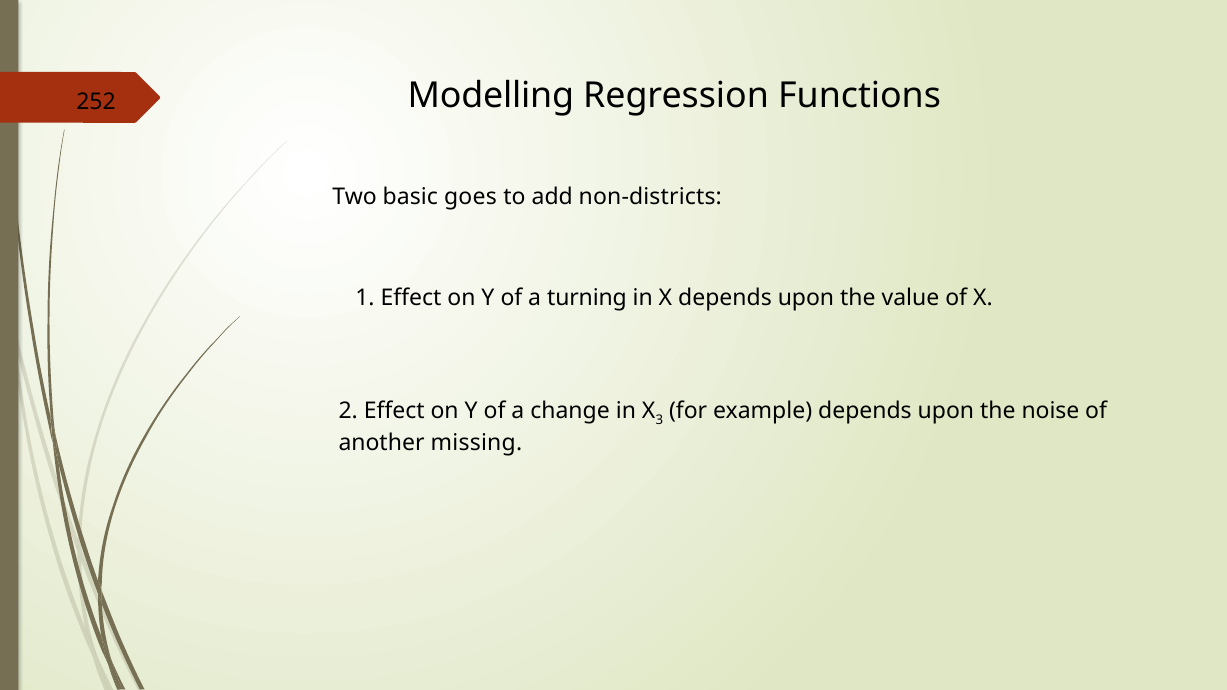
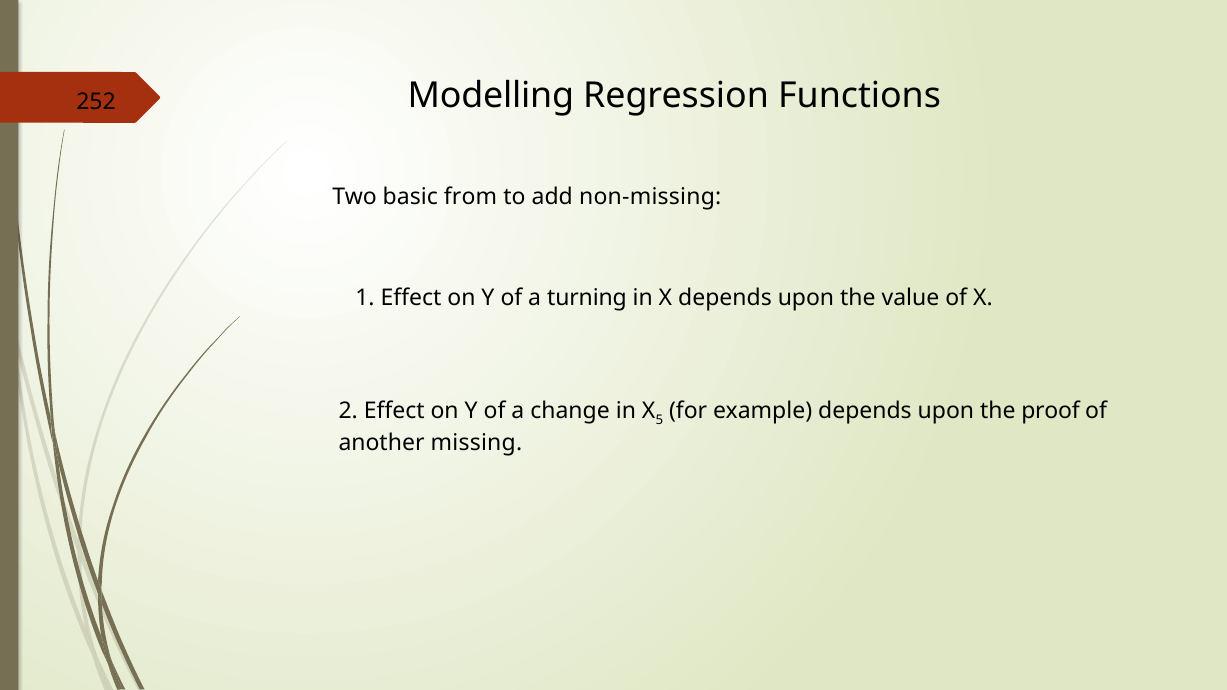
goes: goes -> from
non-districts: non-districts -> non-missing
3: 3 -> 5
noise: noise -> proof
